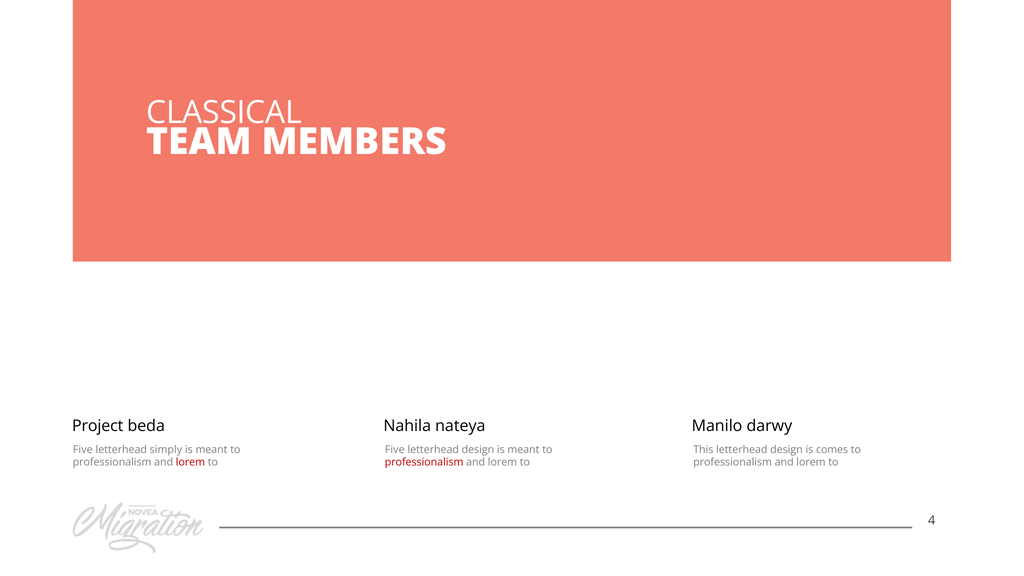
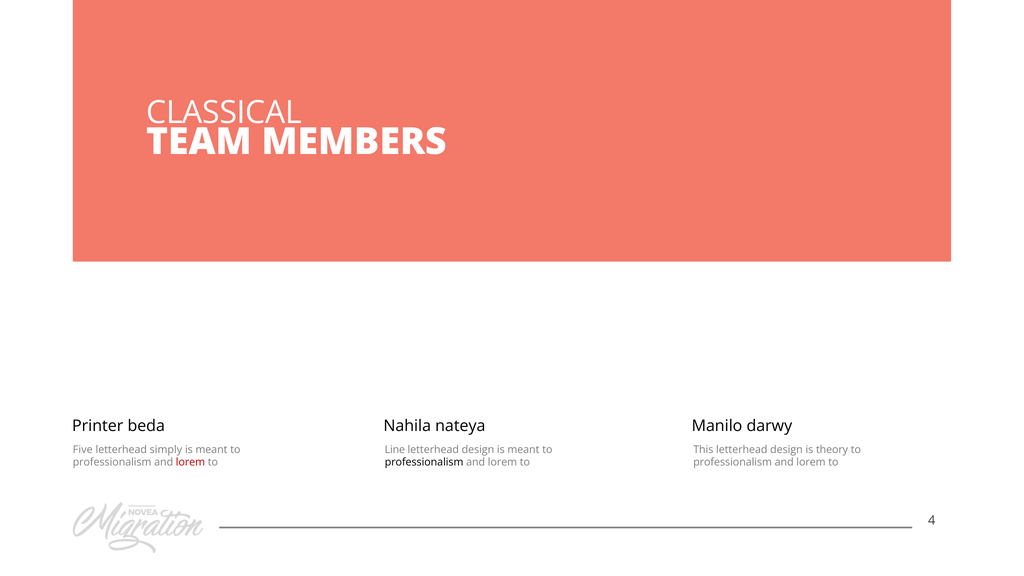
Project: Project -> Printer
Five at (395, 450): Five -> Line
comes: comes -> theory
professionalism at (424, 462) colour: red -> black
